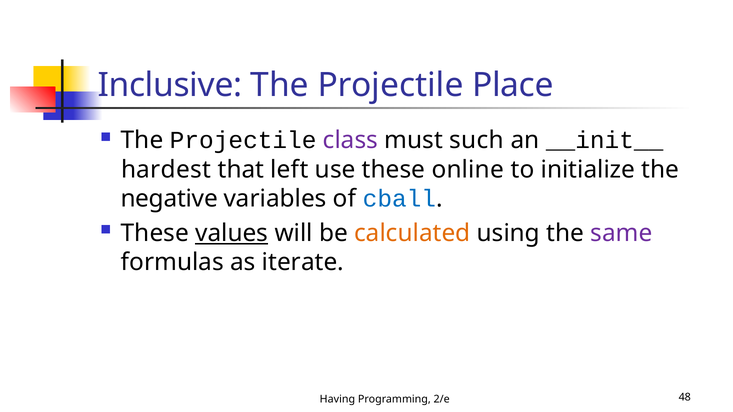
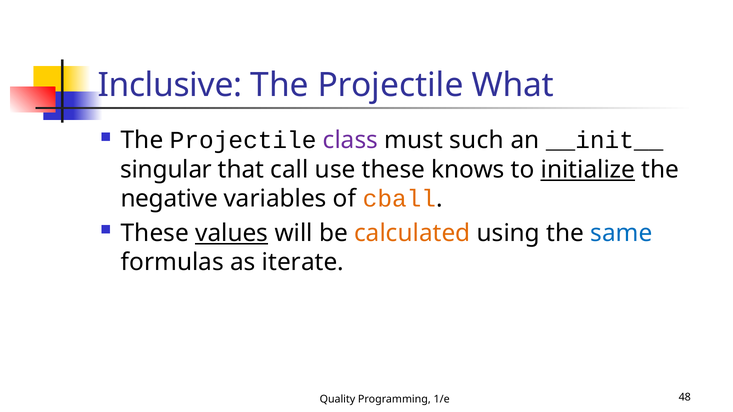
Place: Place -> What
hardest: hardest -> singular
left: left -> call
online: online -> knows
initialize underline: none -> present
cball colour: blue -> orange
same colour: purple -> blue
Having: Having -> Quality
2/e: 2/e -> 1/e
